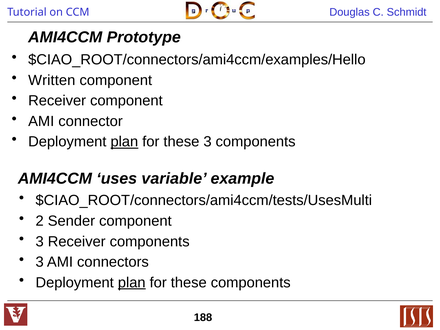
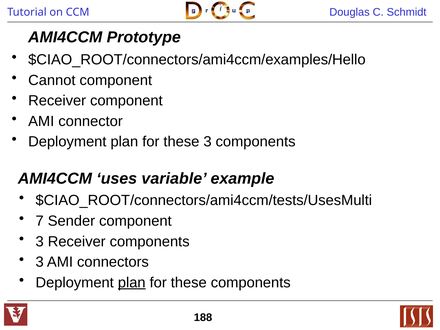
Written: Written -> Cannot
plan at (124, 142) underline: present -> none
2: 2 -> 7
